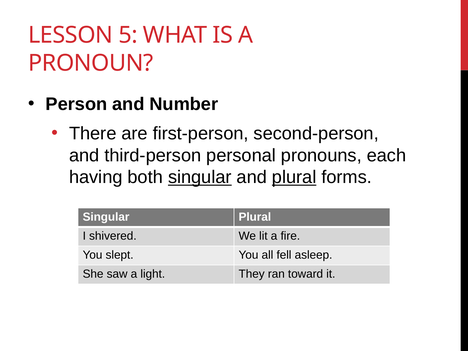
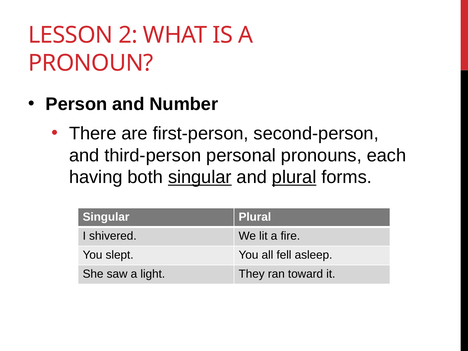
5: 5 -> 2
